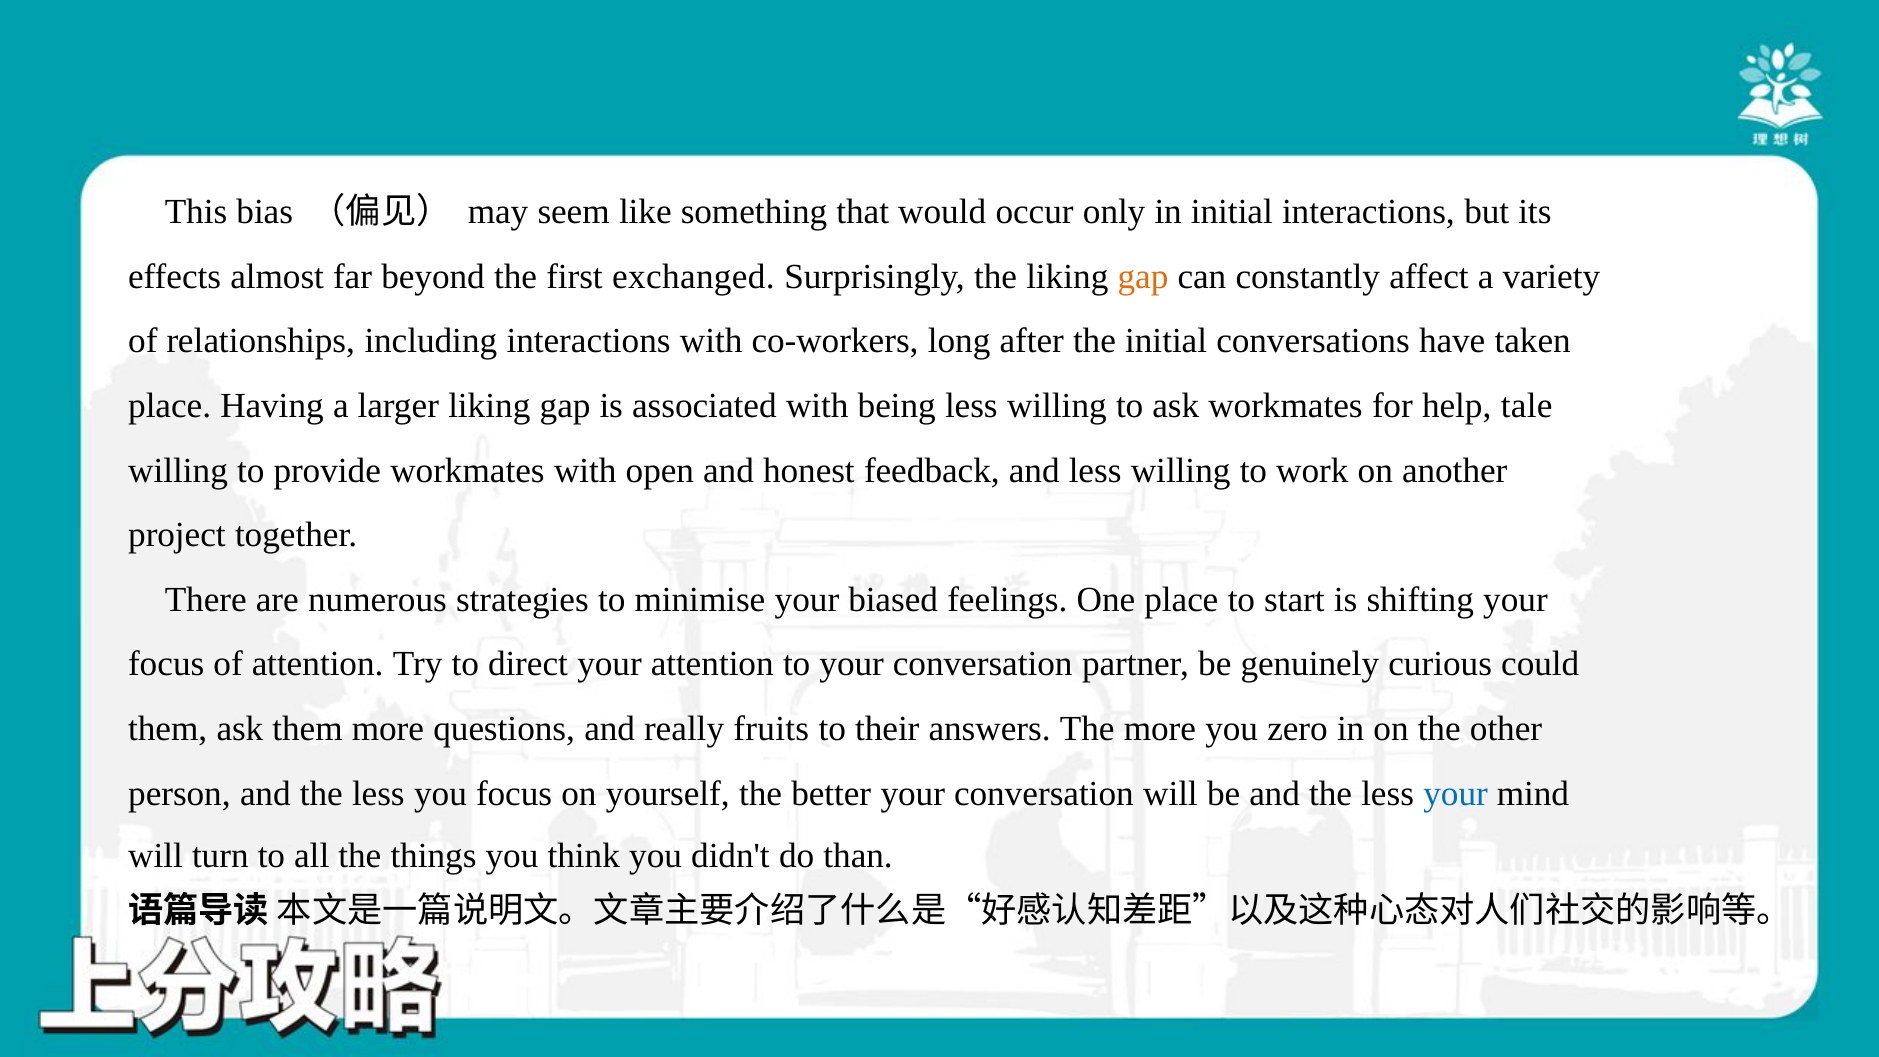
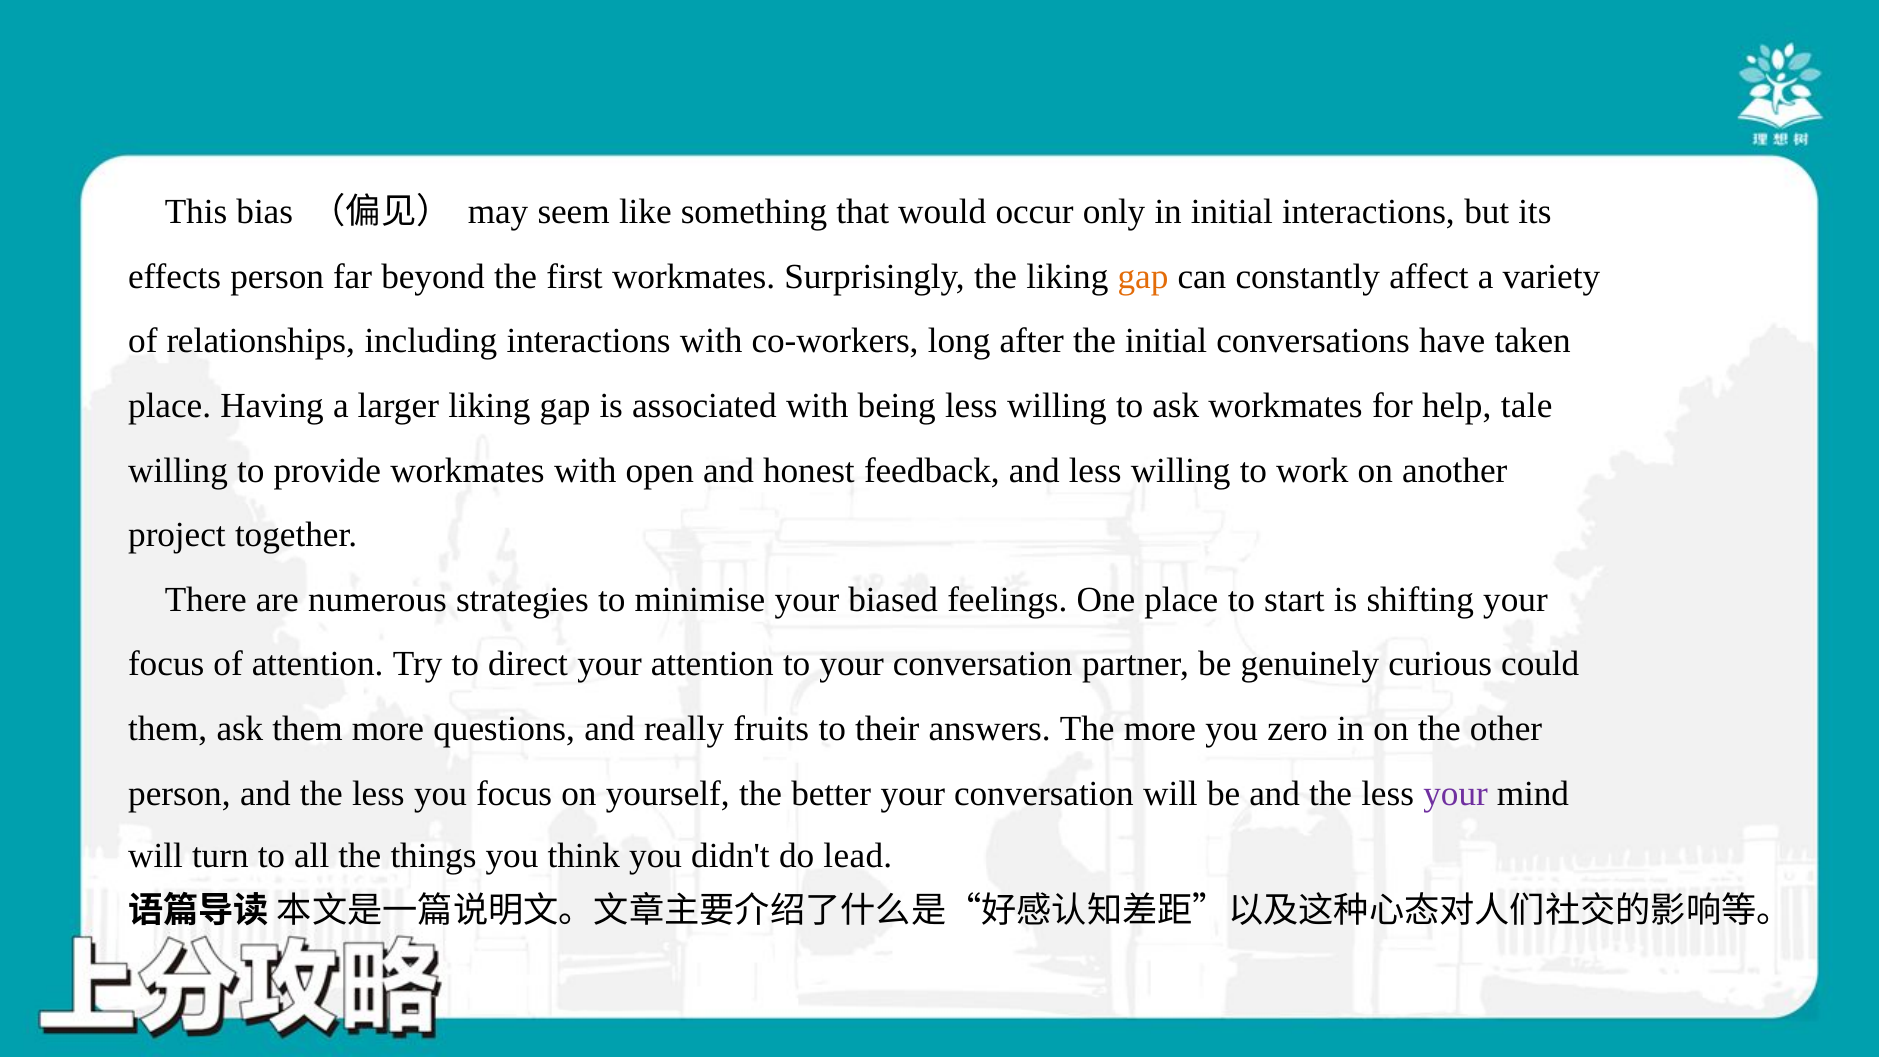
effects almost: almost -> person
first exchanged: exchanged -> workmates
your at (1456, 793) colour: blue -> purple
than: than -> lead
